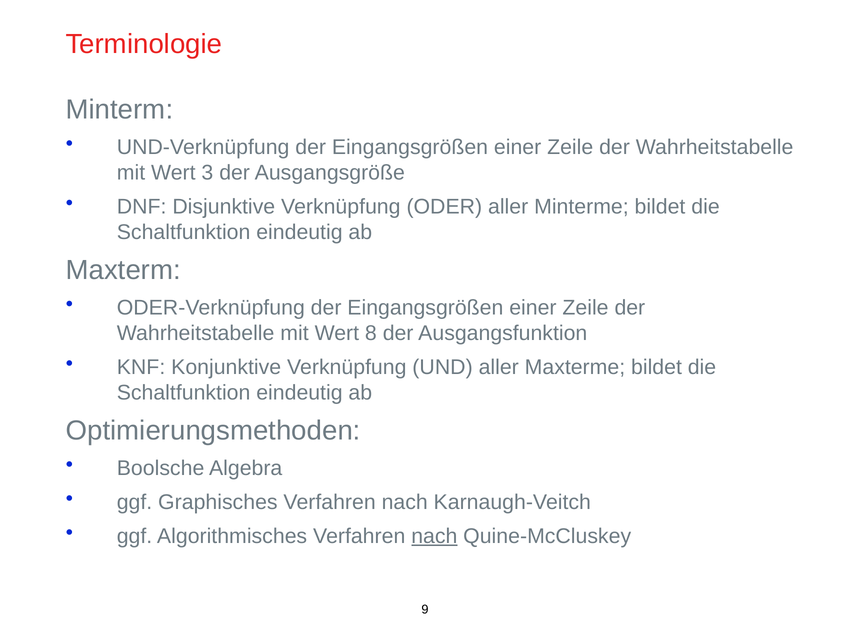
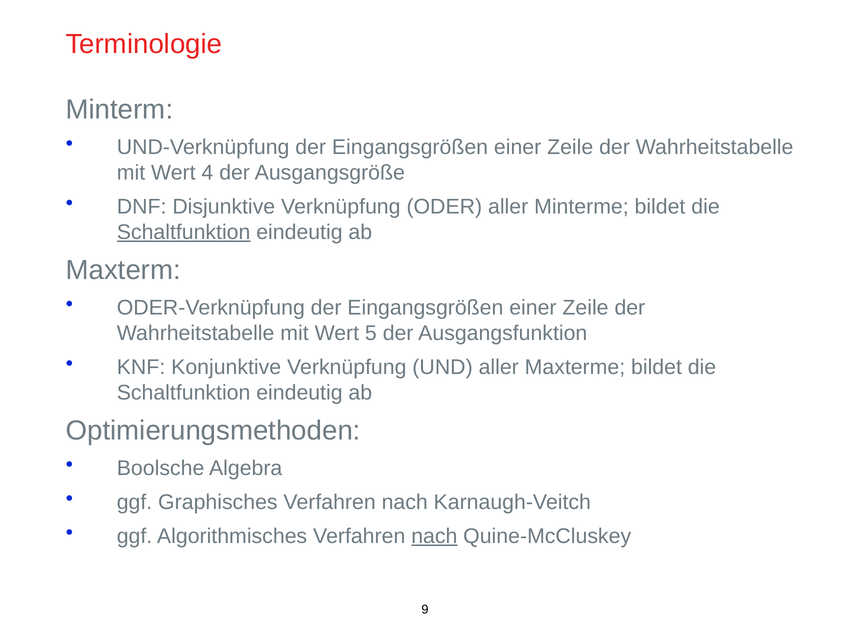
3: 3 -> 4
Schaltfunktion at (184, 232) underline: none -> present
8: 8 -> 5
